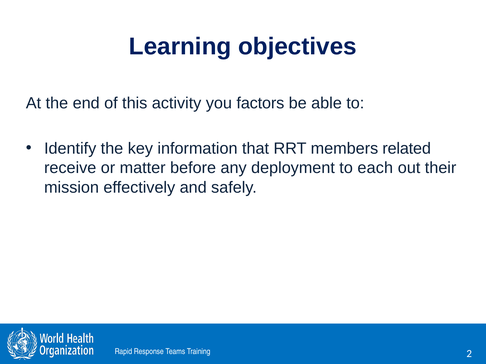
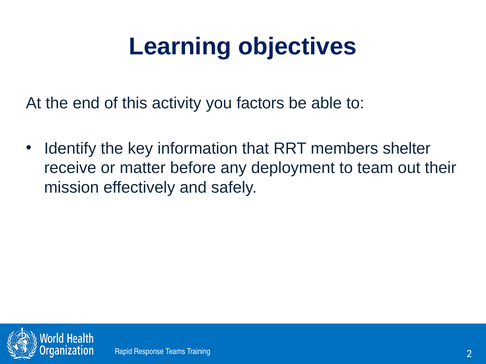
related: related -> shelter
each: each -> team
